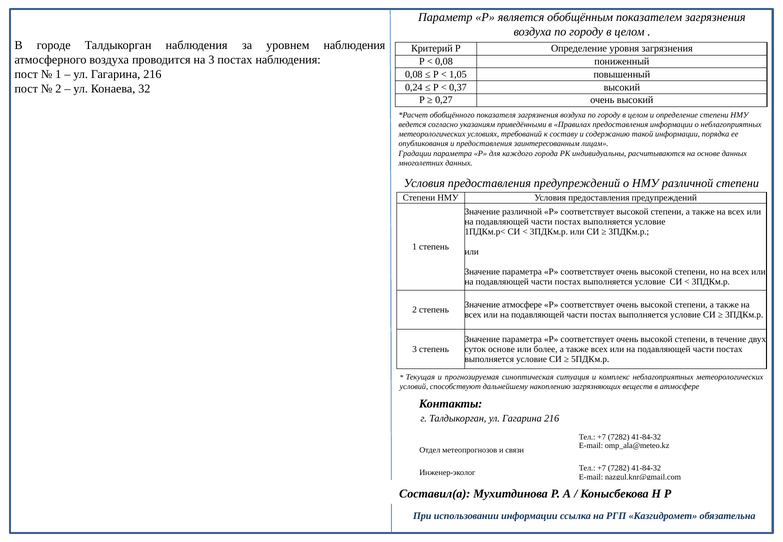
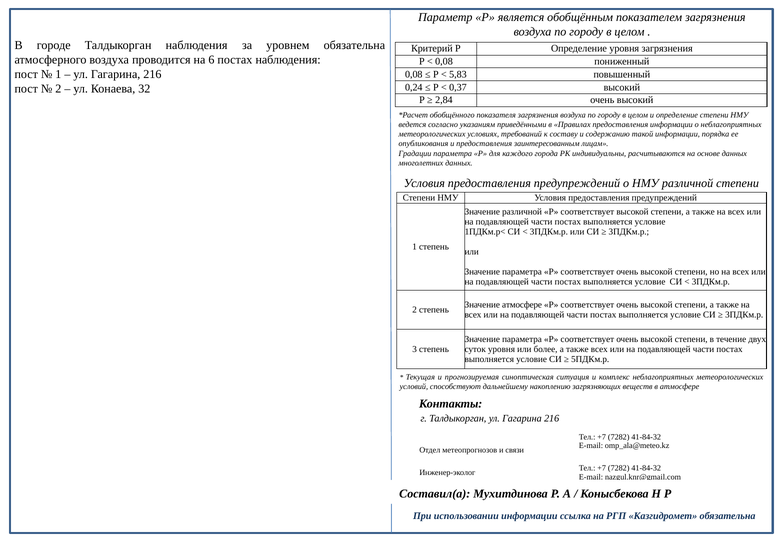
уровнем наблюдения: наблюдения -> обязательна
на 3: 3 -> 6
1,05: 1,05 -> 5,83
0,27: 0,27 -> 2,84
суток основе: основе -> уровня
